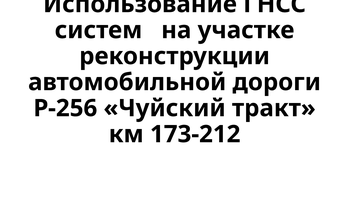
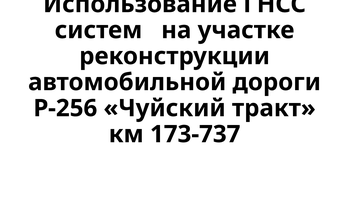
173-212: 173-212 -> 173-737
